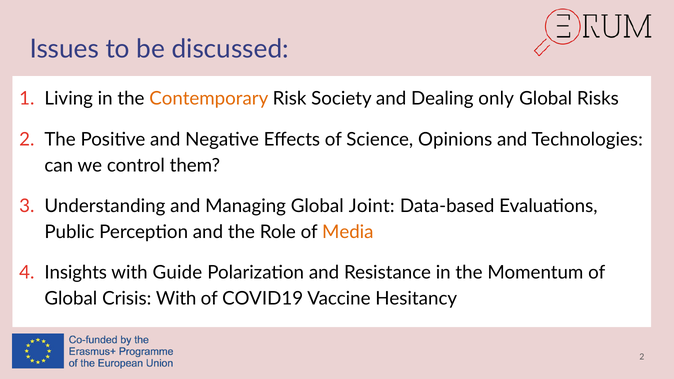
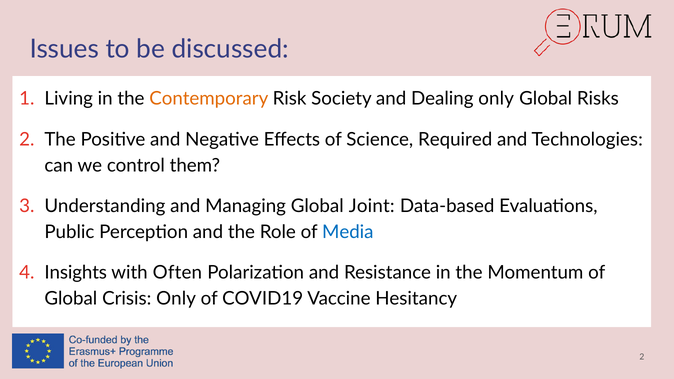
Opinions: Opinions -> Required
Media colour: orange -> blue
Guide: Guide -> Often
Crisis With: With -> Only
